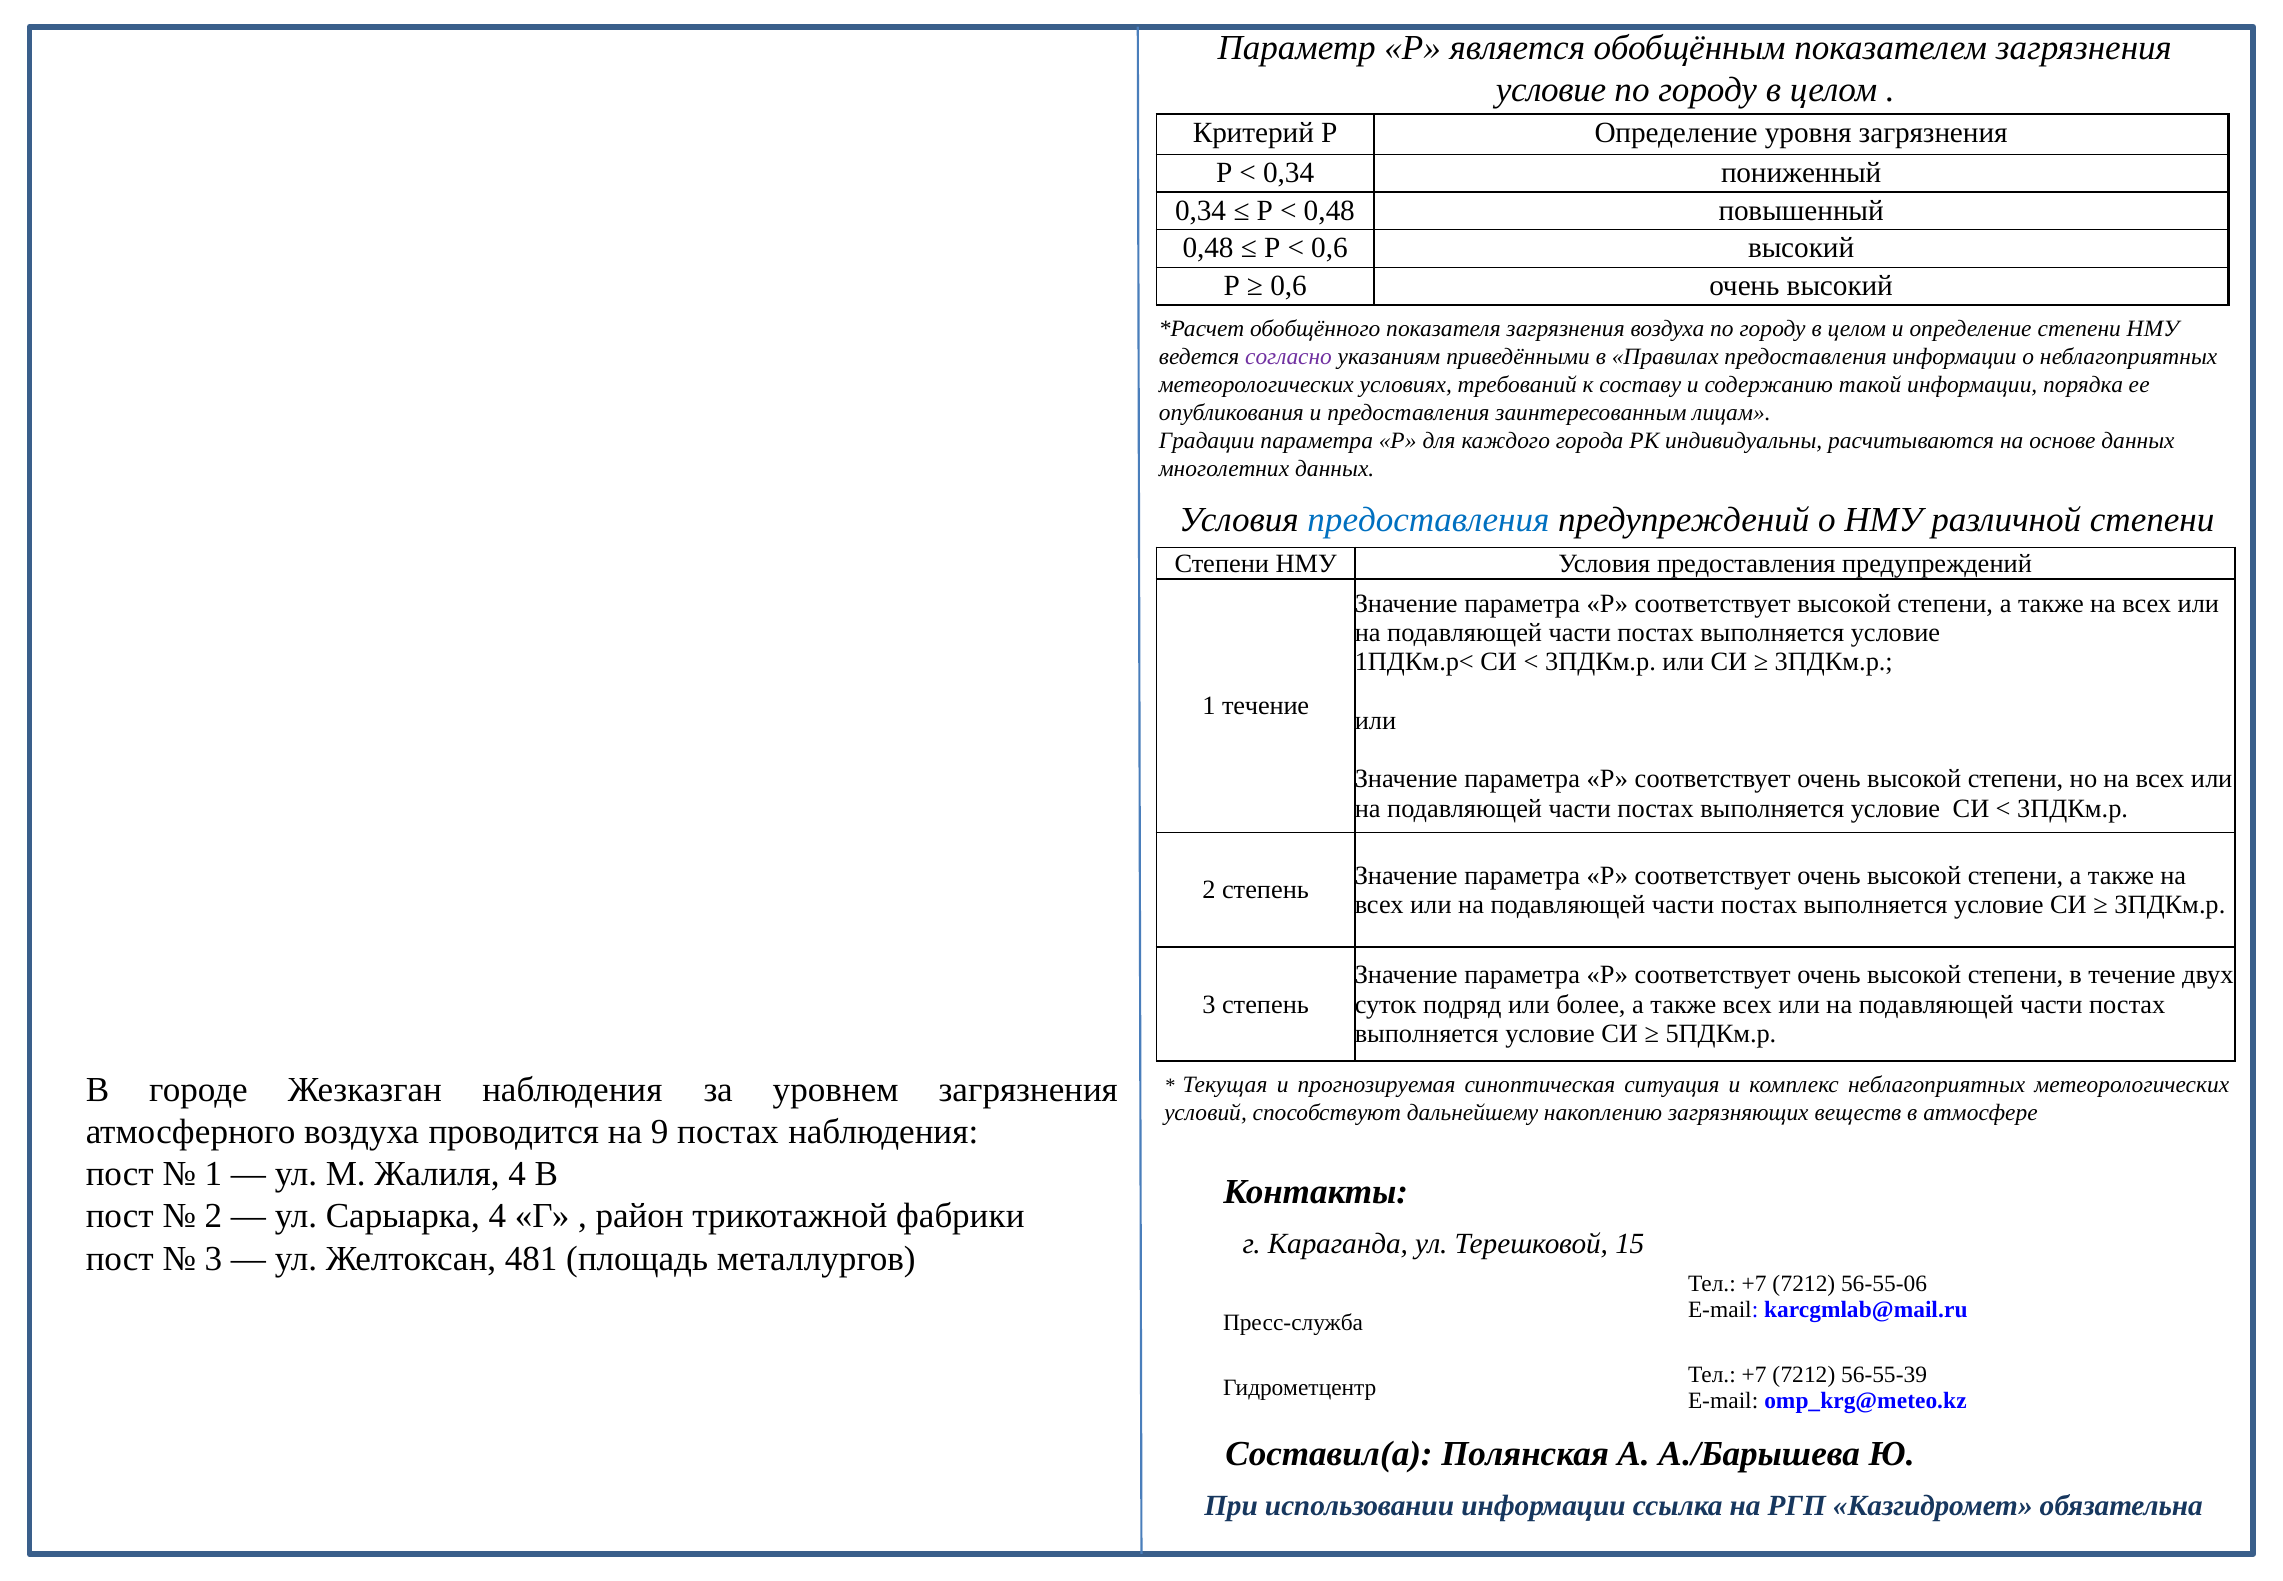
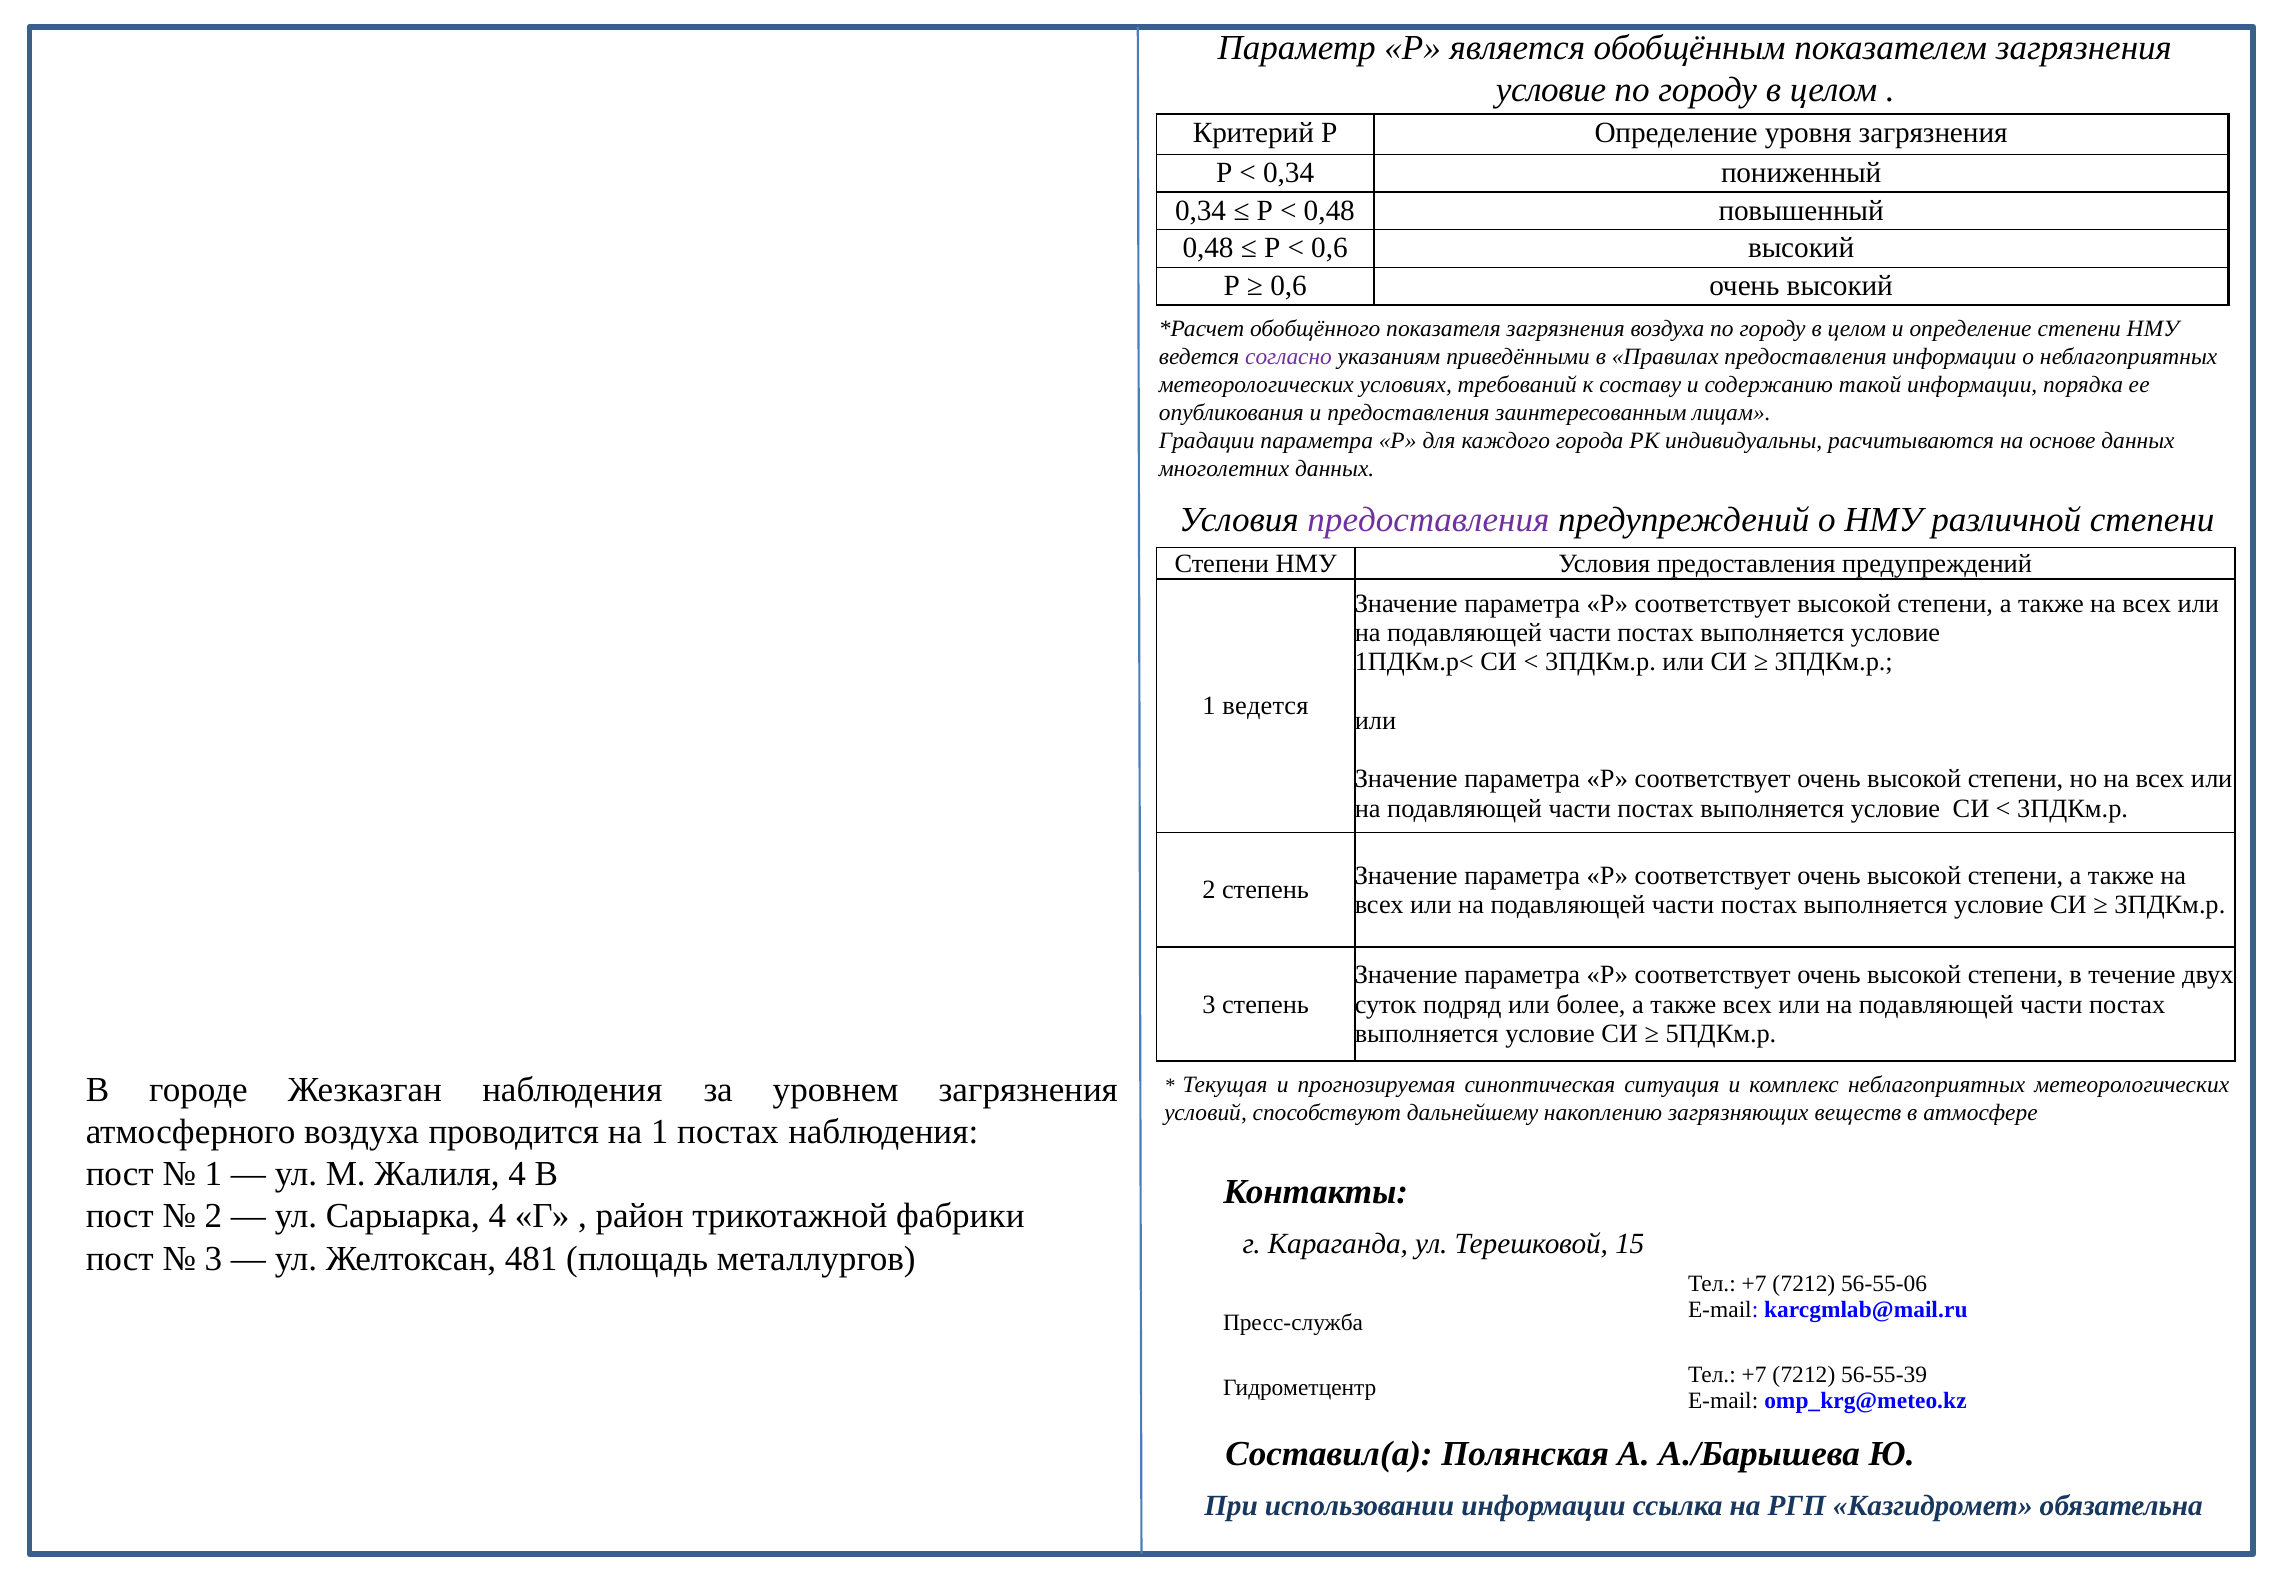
предоставления at (1428, 520) colour: blue -> purple
1 течение: течение -> ведется
на 9: 9 -> 1
